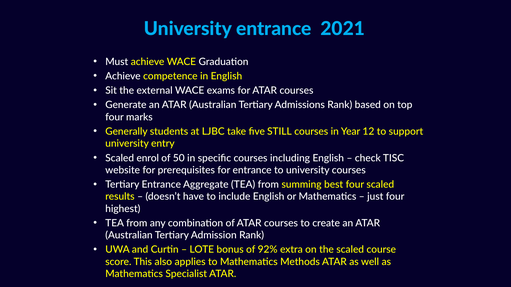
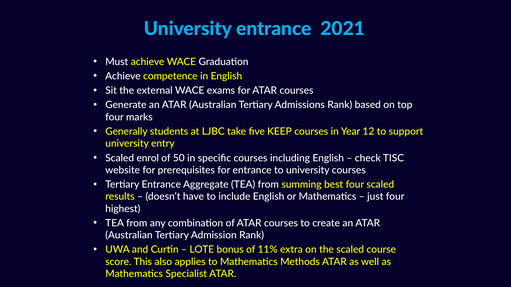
STILL: STILL -> KEEP
92%: 92% -> 11%
